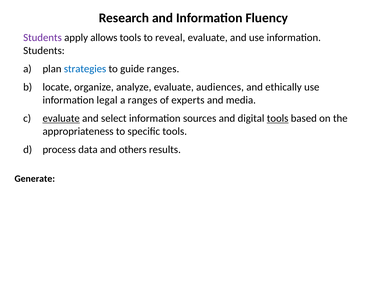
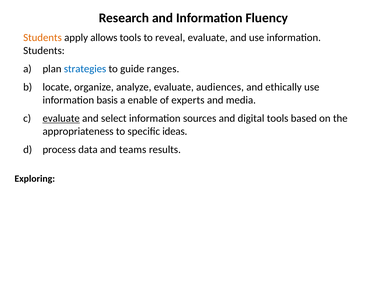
Students at (43, 38) colour: purple -> orange
legal: legal -> basis
a ranges: ranges -> enable
tools at (278, 118) underline: present -> none
specific tools: tools -> ideas
others: others -> teams
Generate: Generate -> Exploring
